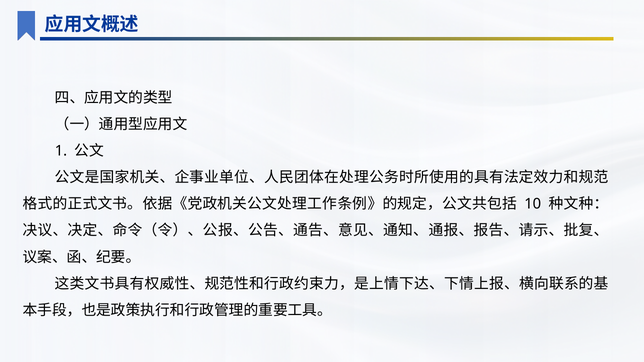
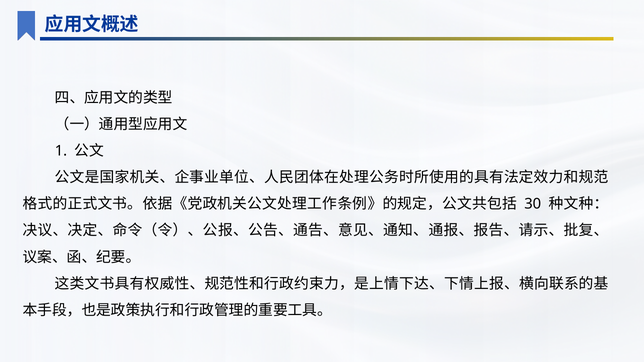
10: 10 -> 30
